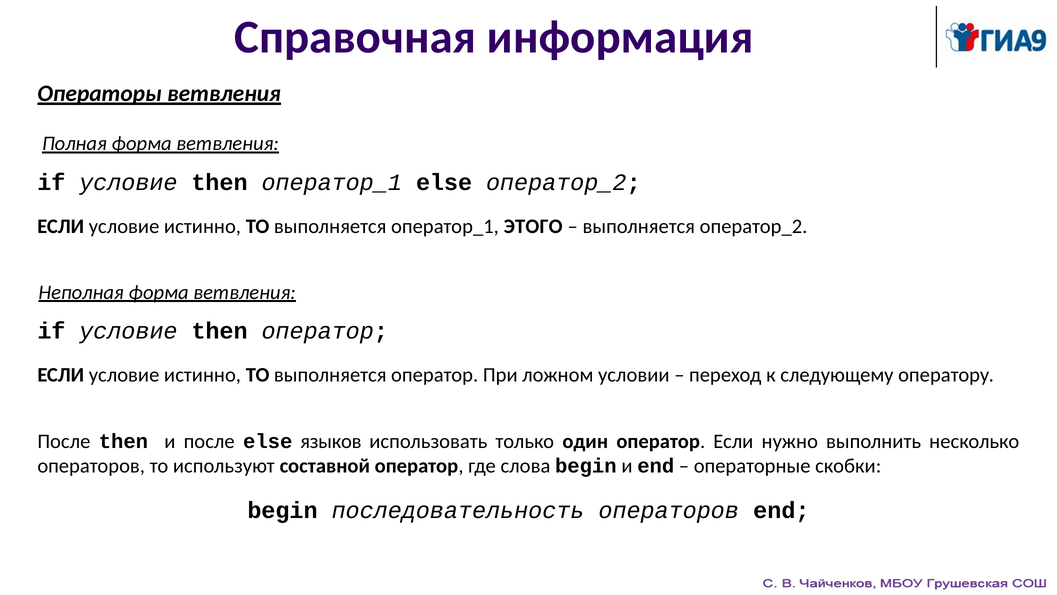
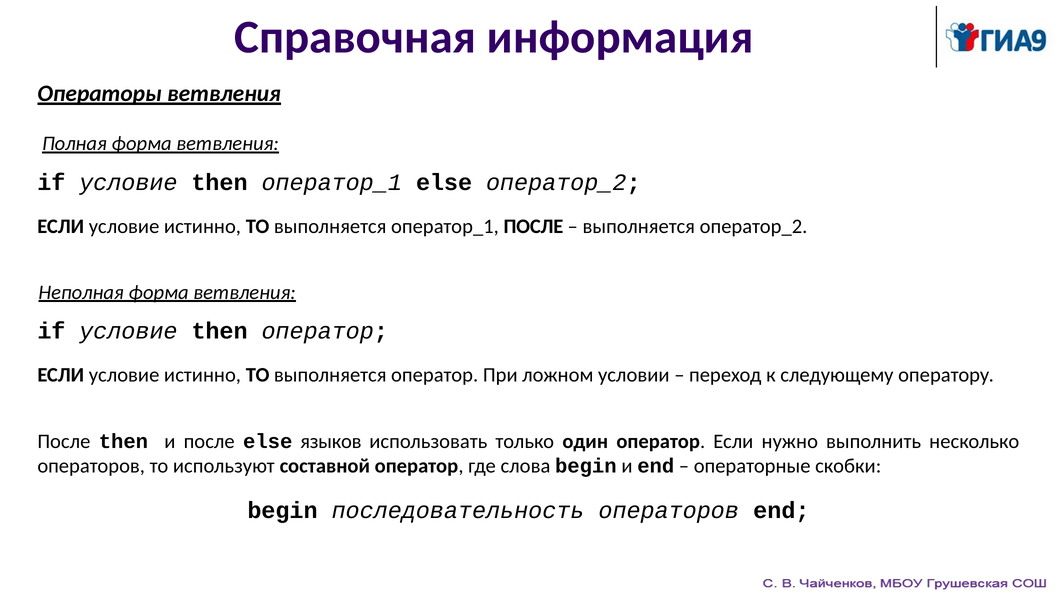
оператор_1 ЭТОГО: ЭТОГО -> ПОСЛЕ
